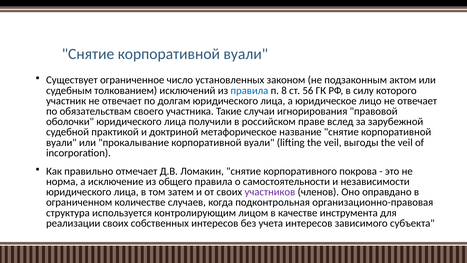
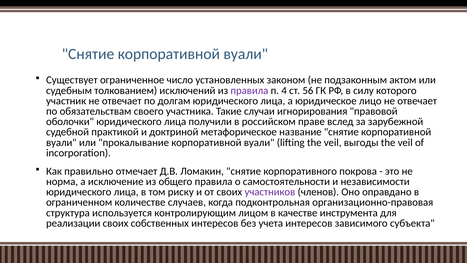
правила at (249, 90) colour: blue -> purple
8: 8 -> 4
затем: затем -> риску
